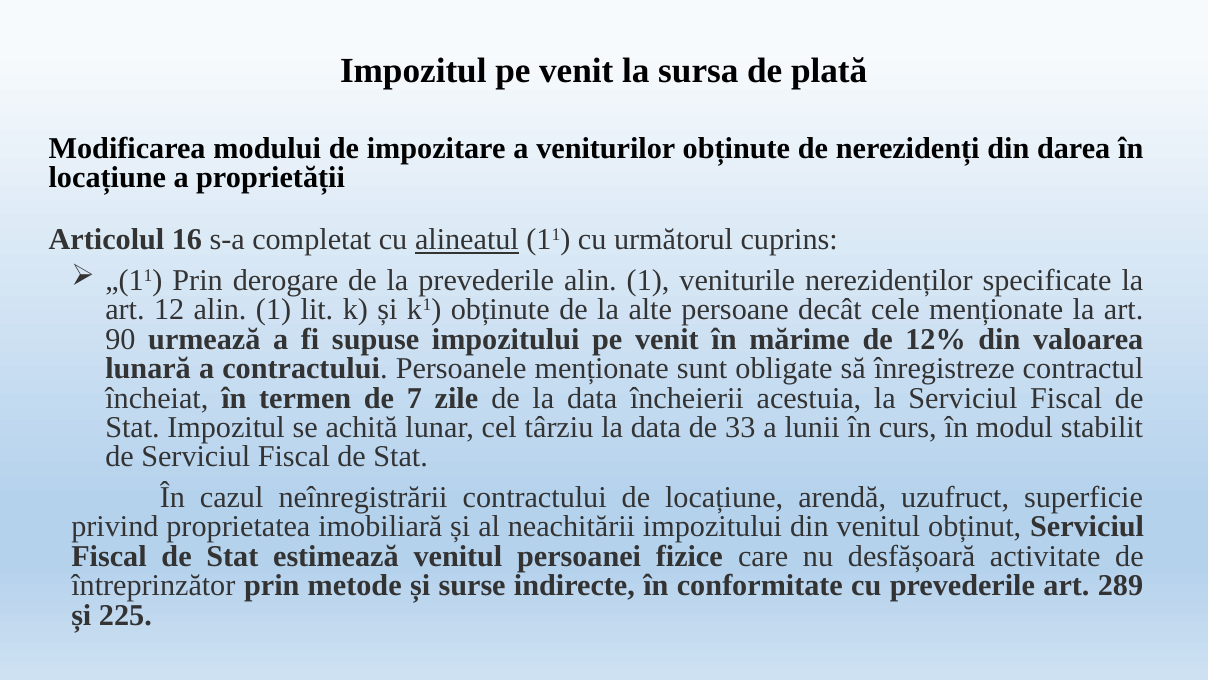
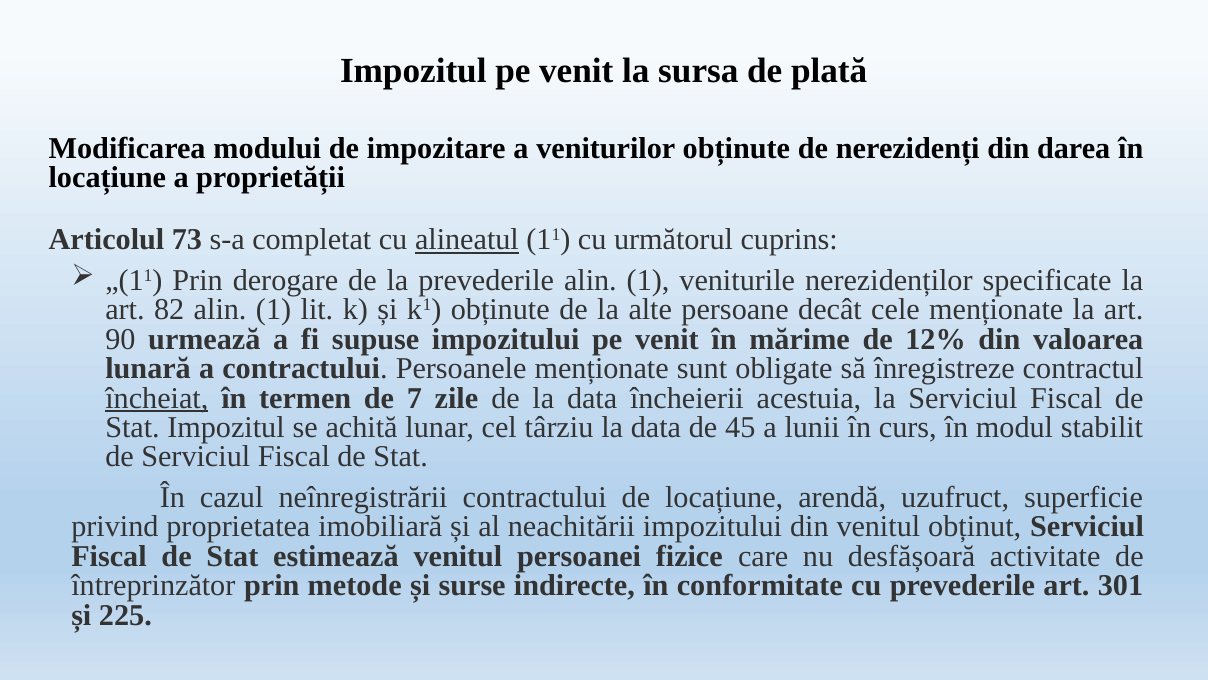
16: 16 -> 73
12: 12 -> 82
încheiat underline: none -> present
33: 33 -> 45
289: 289 -> 301
